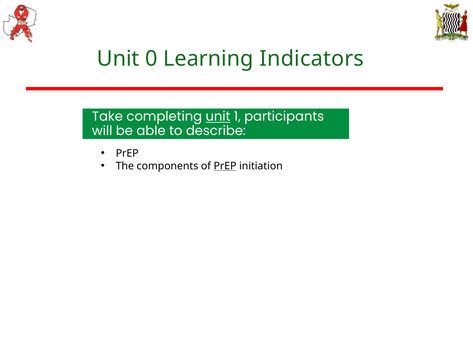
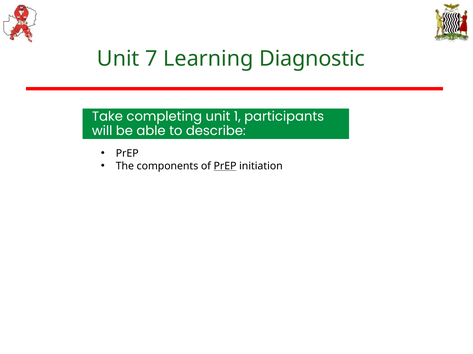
0: 0 -> 7
Indicators: Indicators -> Diagnostic
unit at (218, 117) underline: present -> none
